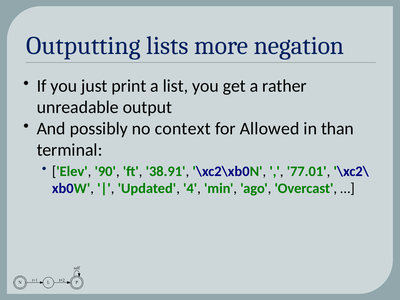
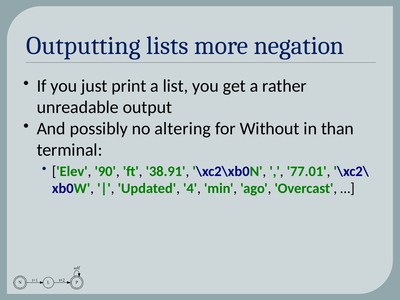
context: context -> altering
Allowed: Allowed -> Without
